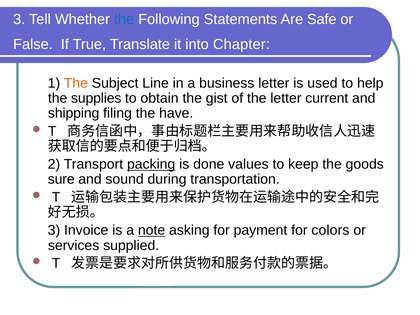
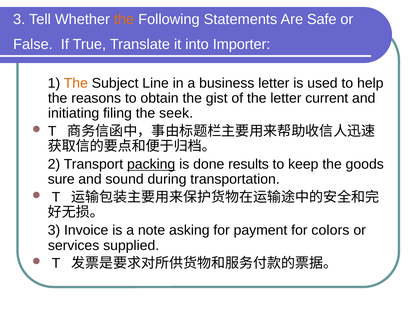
the at (124, 19) colour: blue -> orange
Chapter: Chapter -> Importer
supplies: supplies -> reasons
shipping: shipping -> initiating
have: have -> seek
values: values -> results
note underline: present -> none
